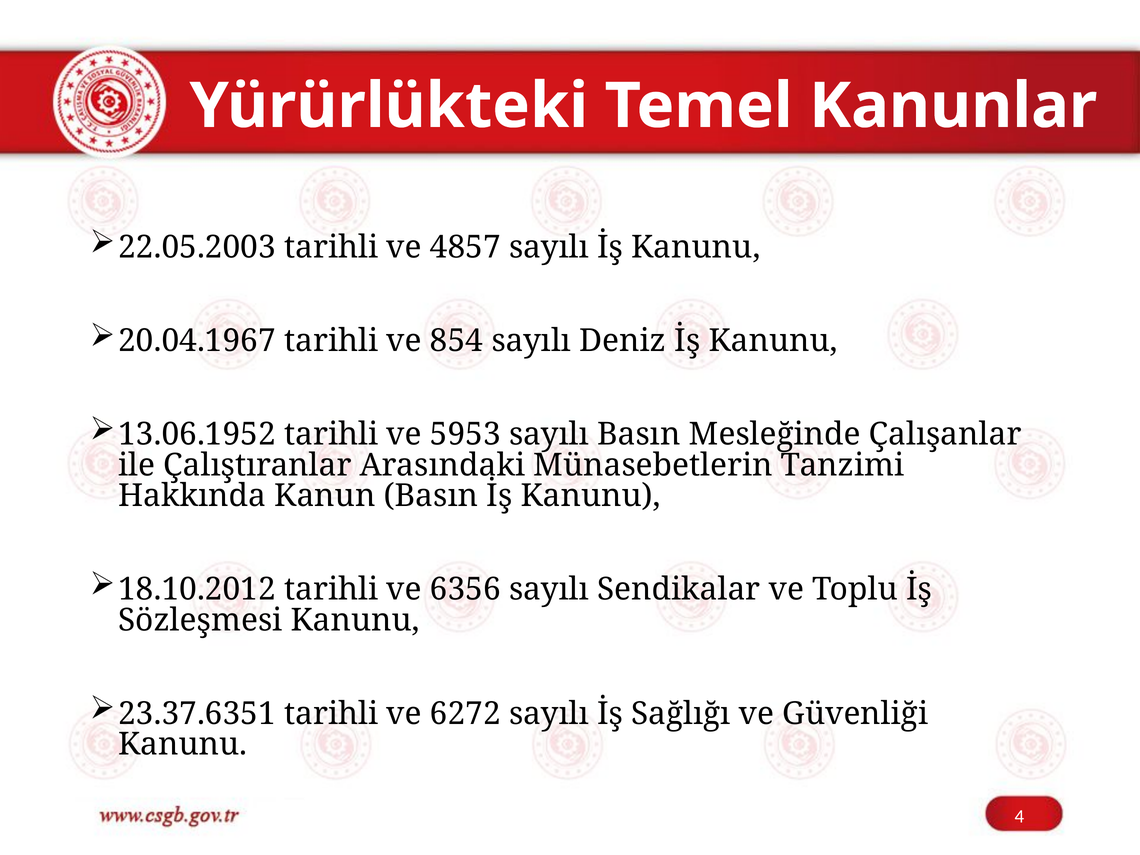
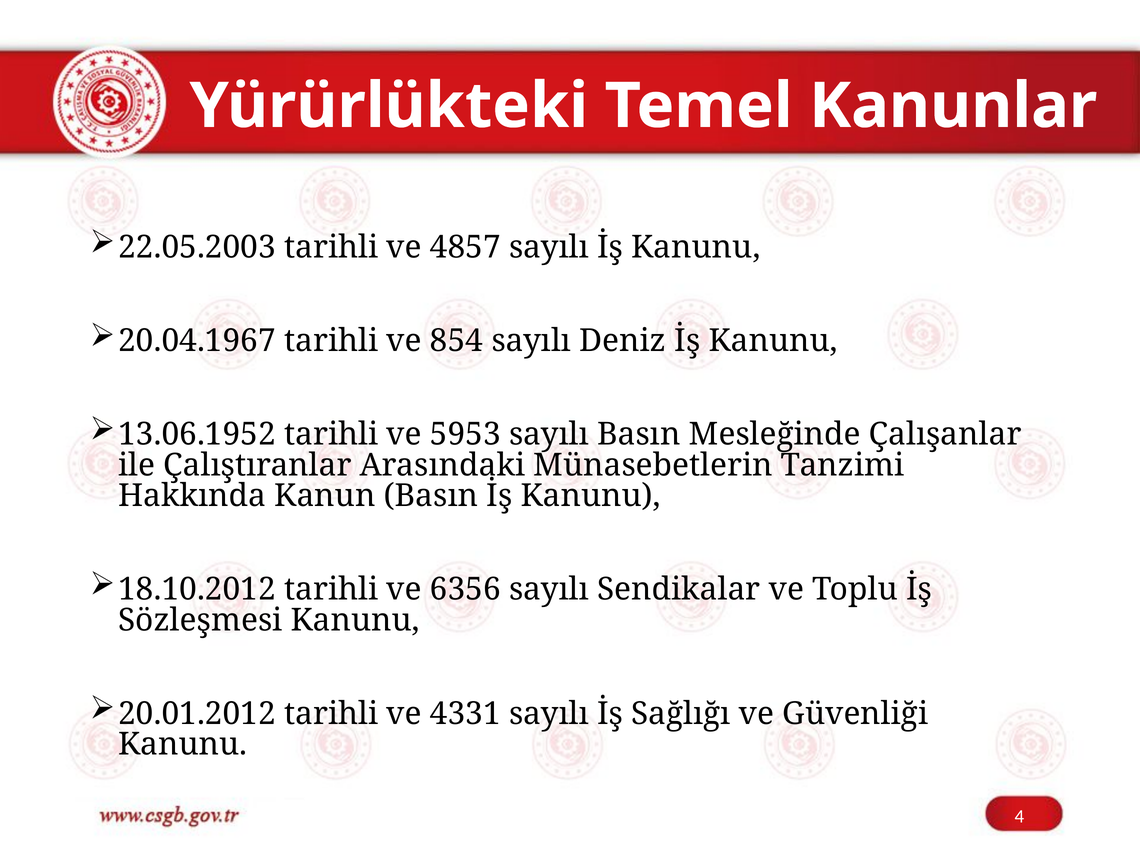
23.37.6351: 23.37.6351 -> 20.01.2012
6272: 6272 -> 4331
